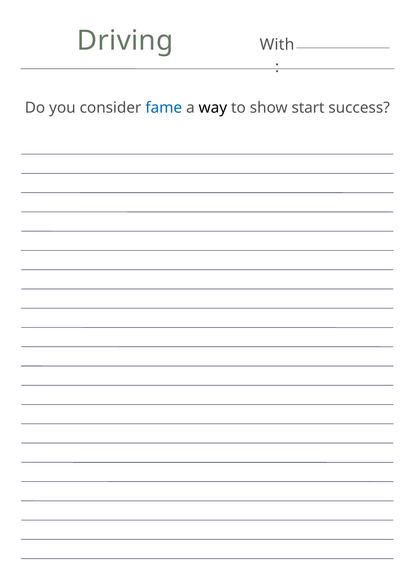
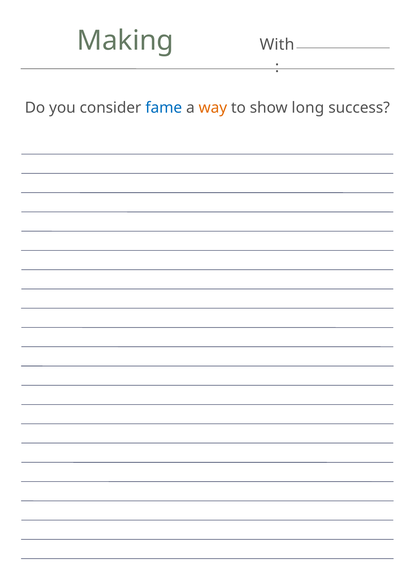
Driving: Driving -> Making
way colour: black -> orange
start: start -> long
